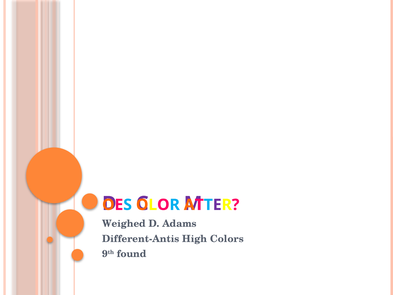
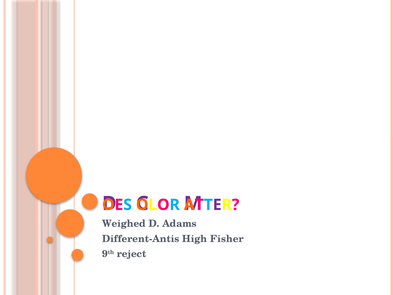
Colors: Colors -> Fisher
found: found -> reject
